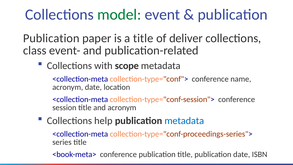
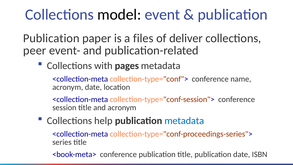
model colour: green -> black
a title: title -> files
class: class -> peer
scope: scope -> pages
